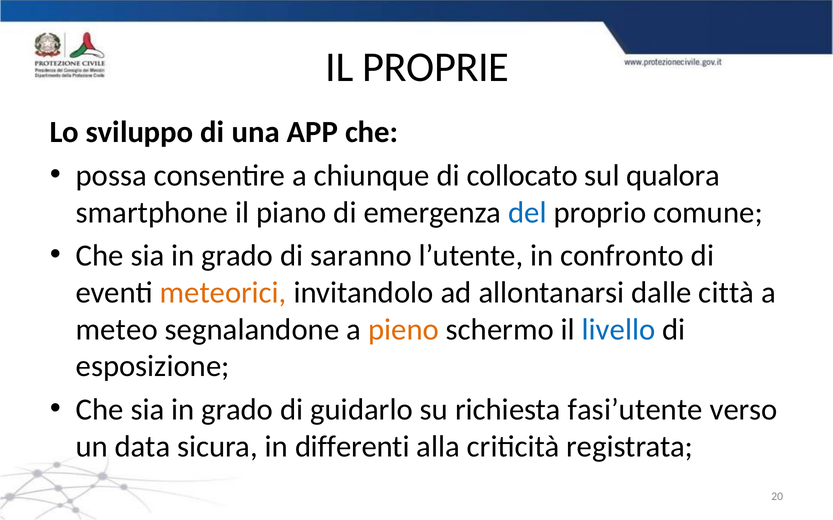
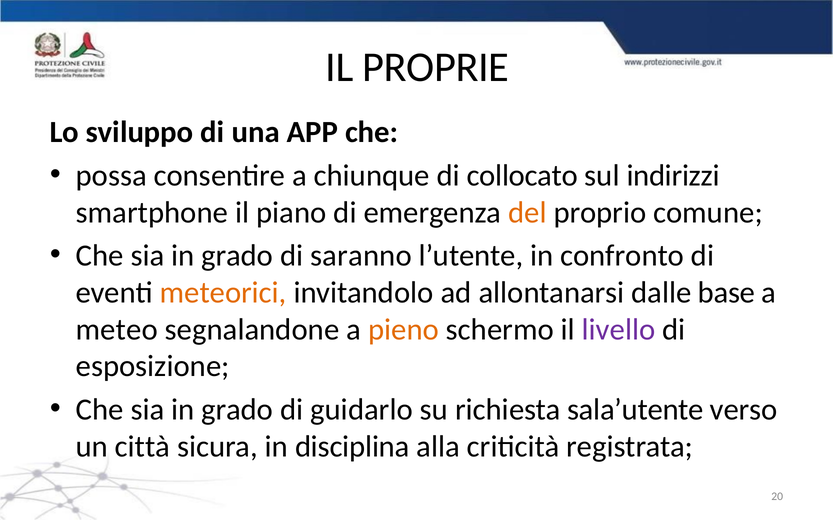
qualora: qualora -> indirizzi
del colour: blue -> orange
città: città -> base
livello colour: blue -> purple
fasi’utente: fasi’utente -> sala’utente
data: data -> città
differenti: differenti -> disciplina
